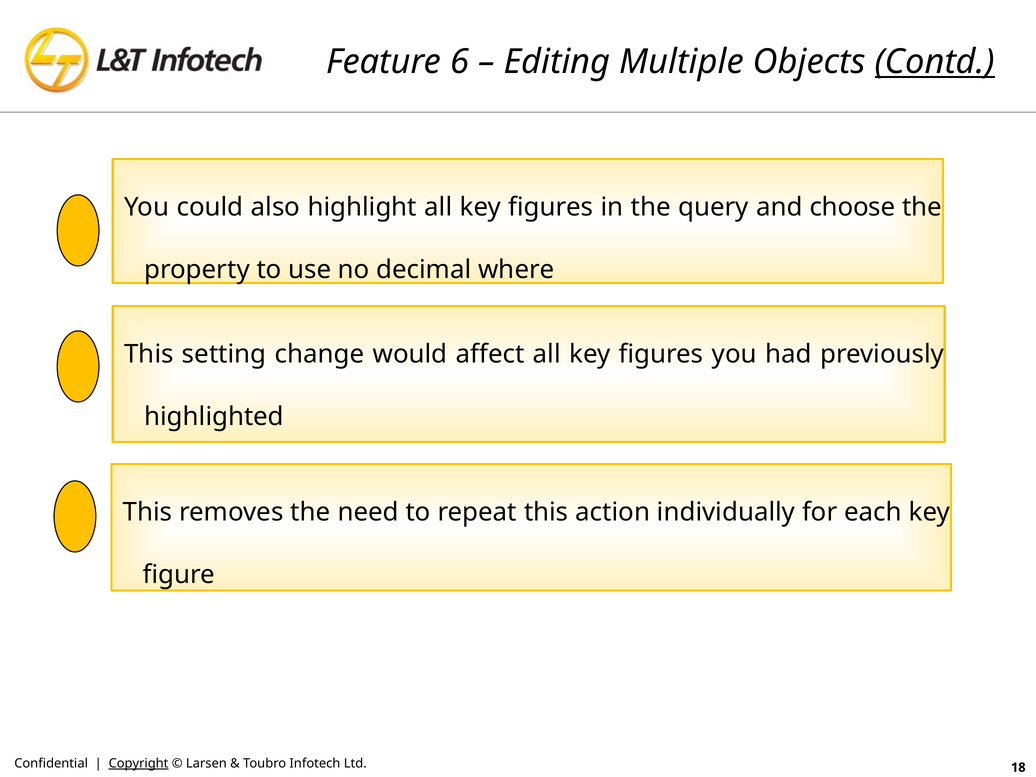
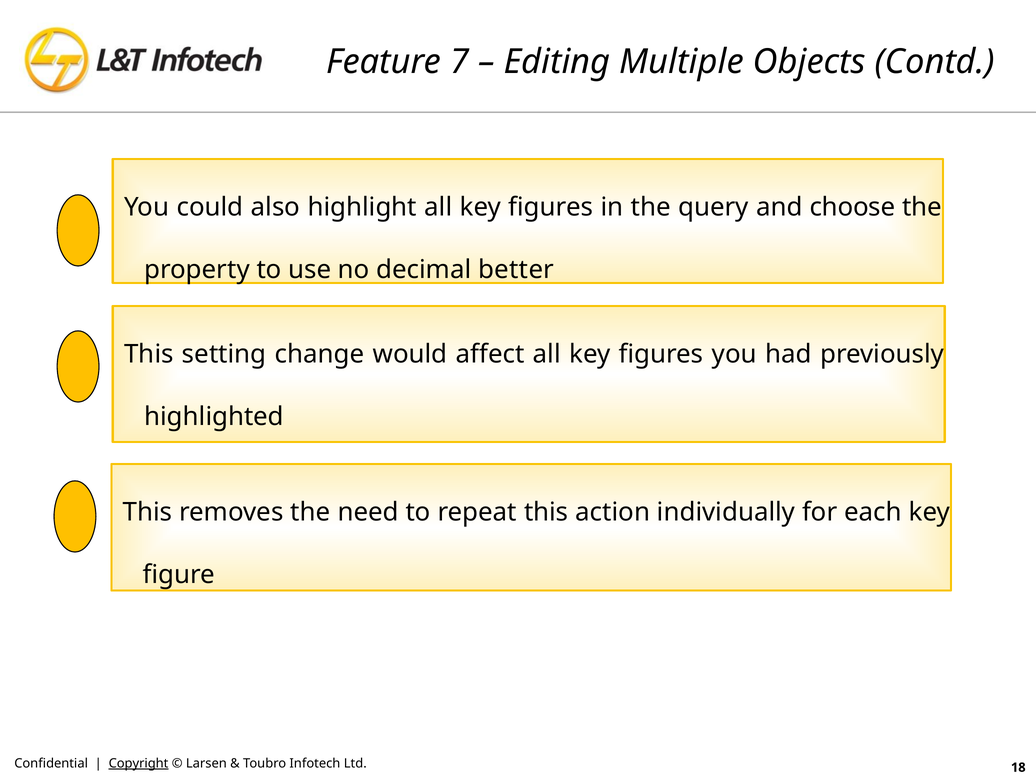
6: 6 -> 7
Contd underline: present -> none
where: where -> better
